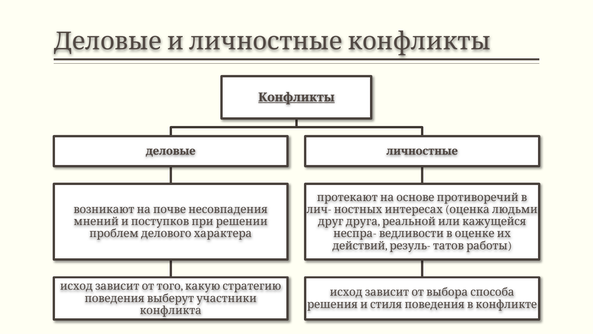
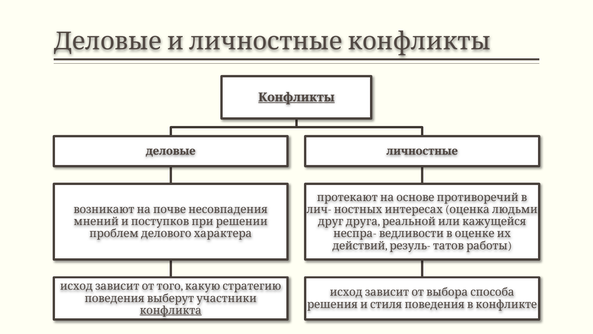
конфликта underline: none -> present
